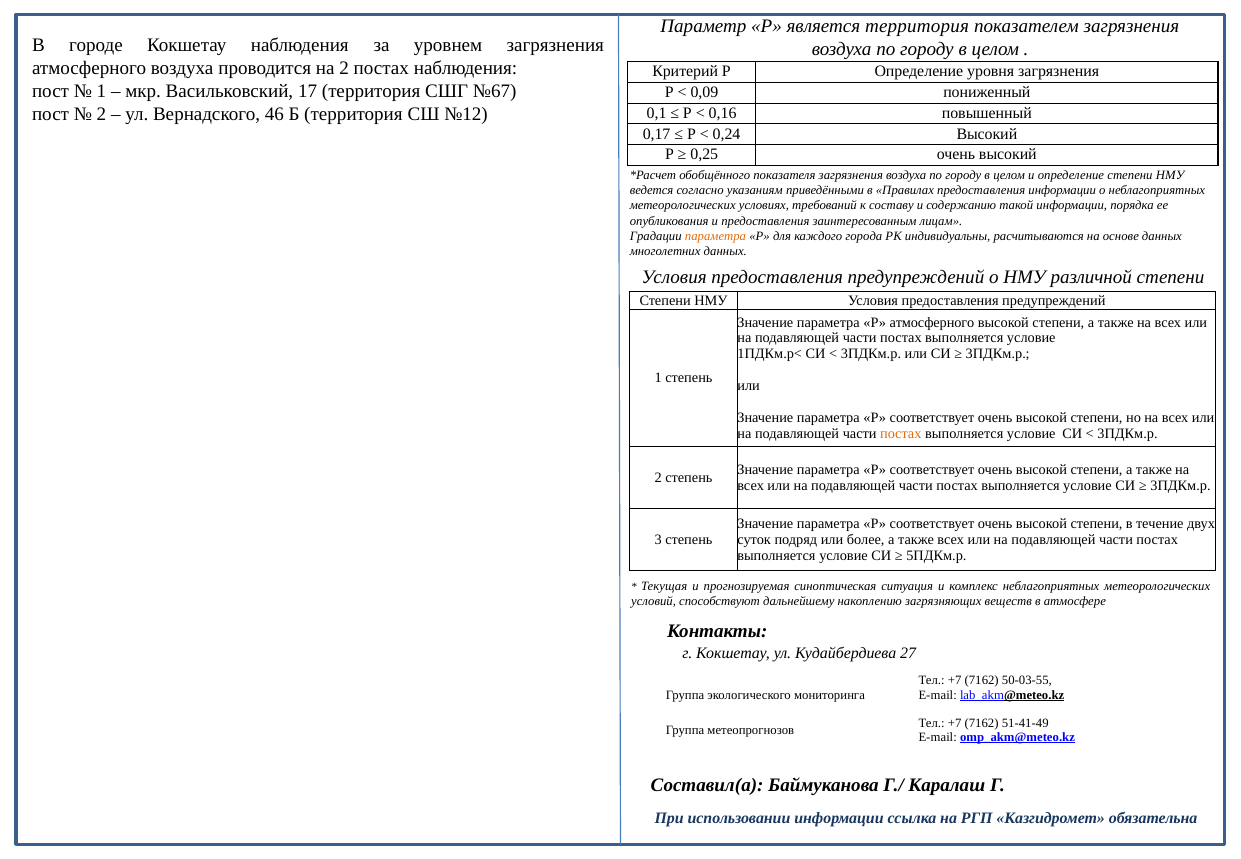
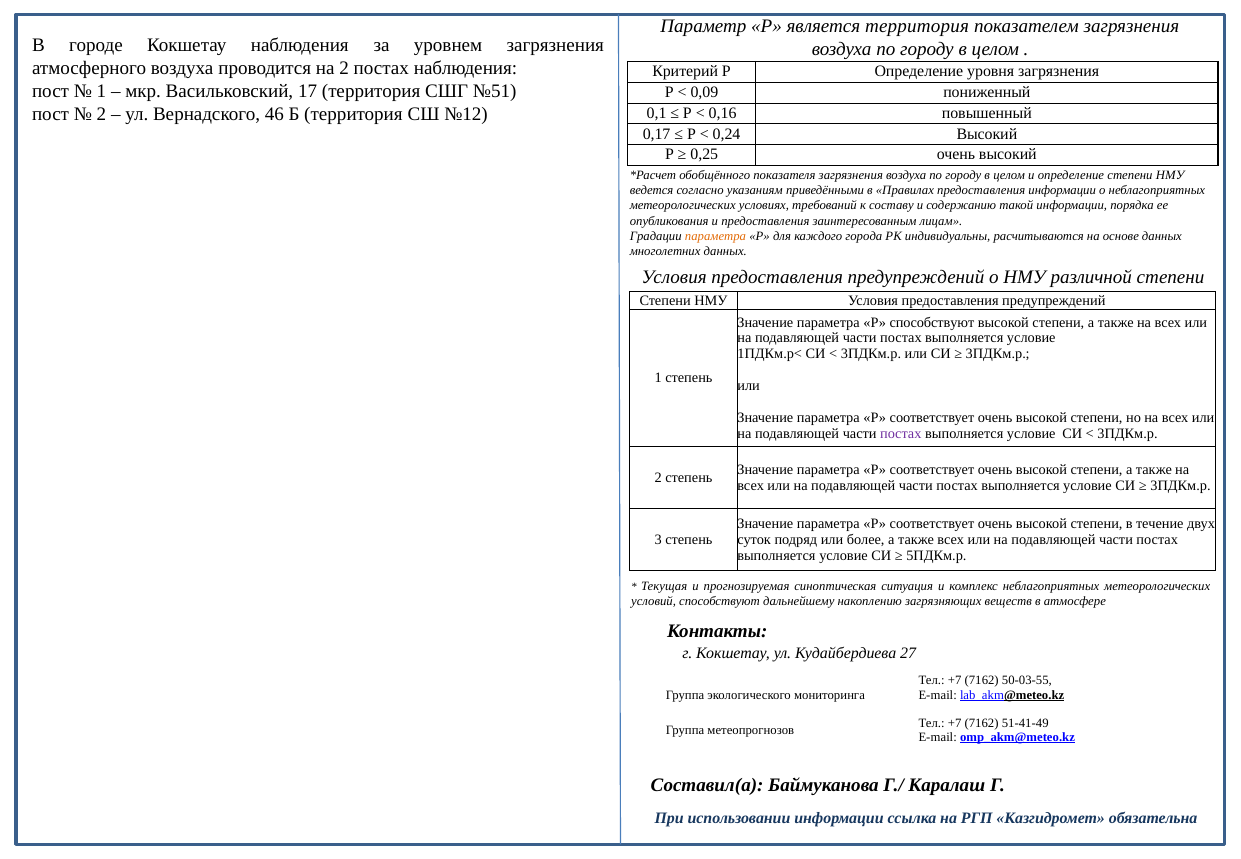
№67: №67 -> №51
Р атмосферного: атмосферного -> способствуют
постах at (901, 434) colour: orange -> purple
